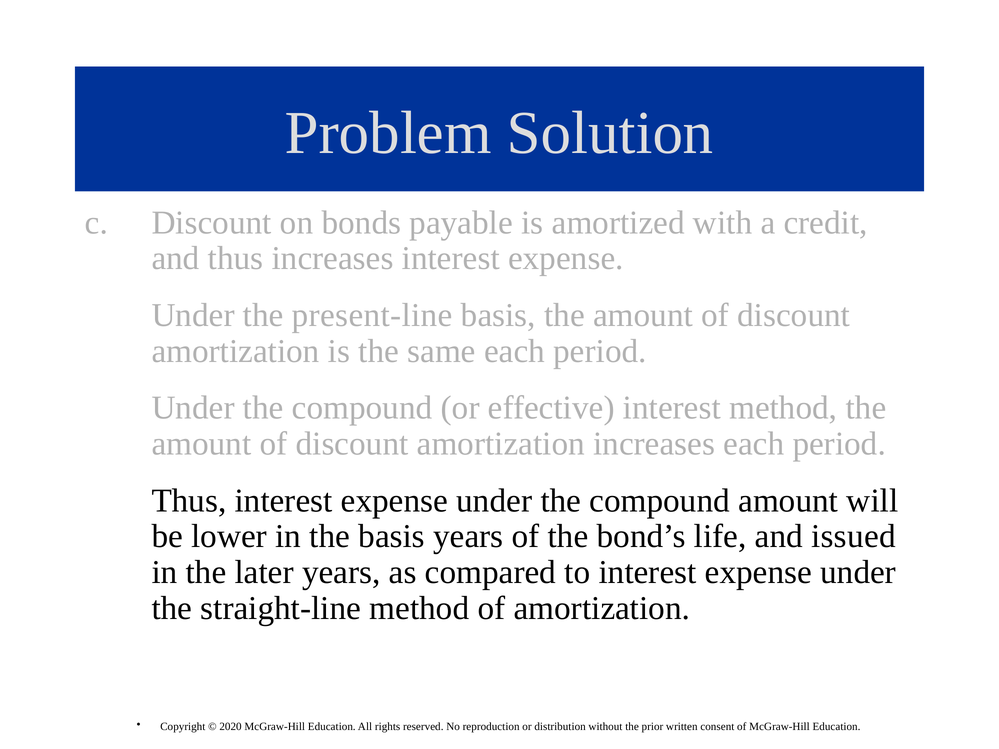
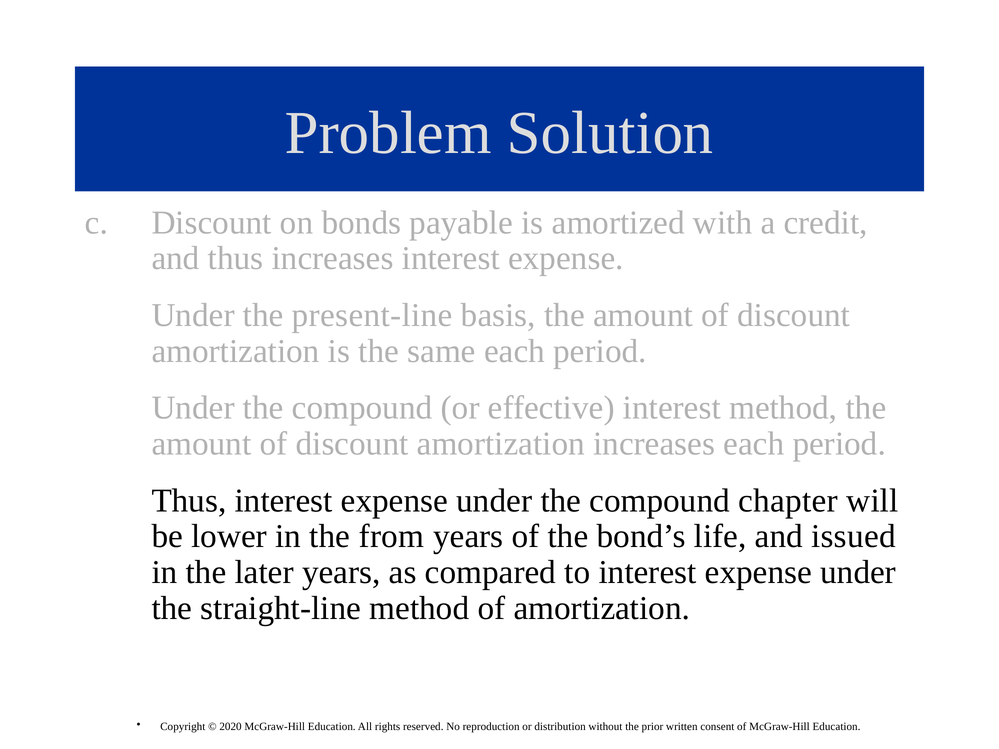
compound amount: amount -> chapter
the basis: basis -> from
